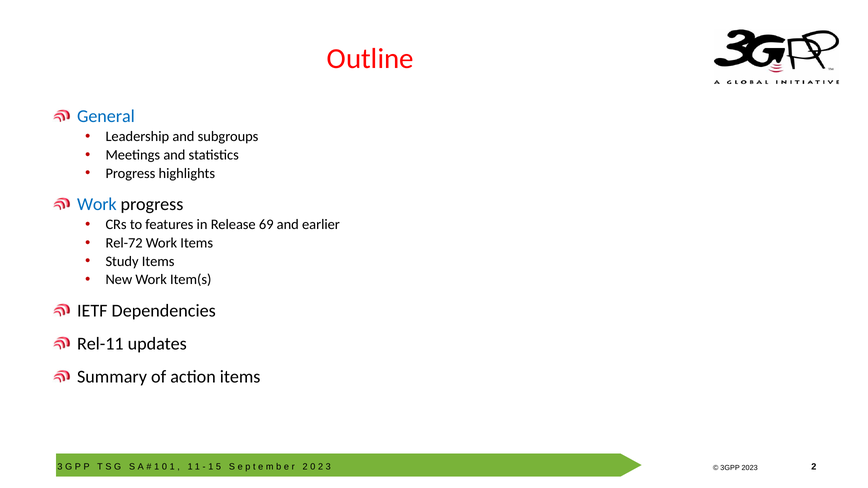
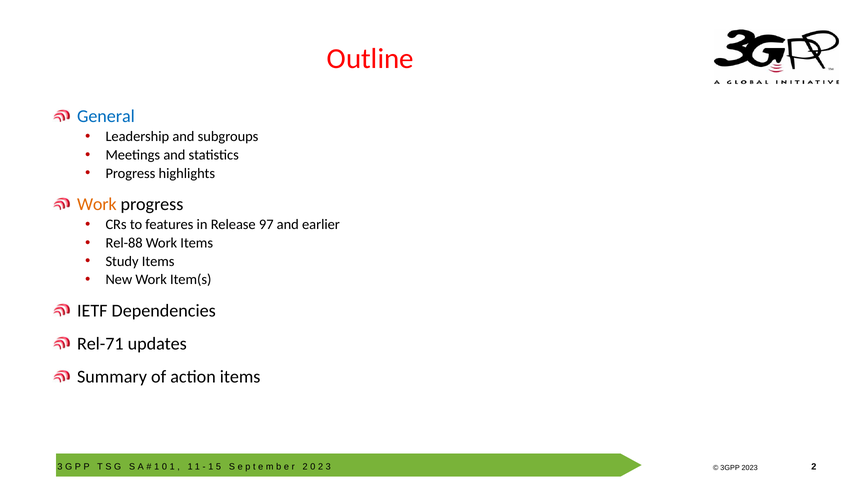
Work at (97, 204) colour: blue -> orange
69: 69 -> 97
Rel-72: Rel-72 -> Rel-88
Rel-11: Rel-11 -> Rel-71
